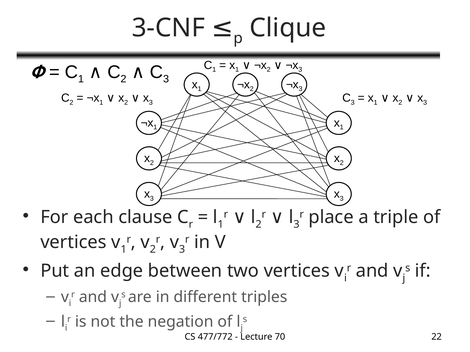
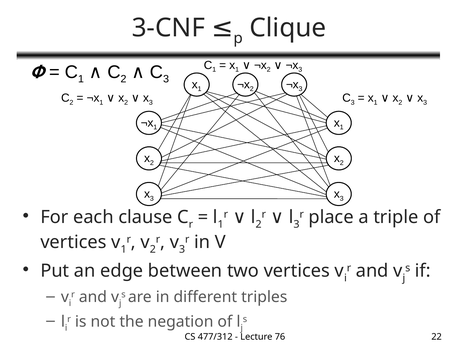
477/772: 477/772 -> 477/312
70: 70 -> 76
